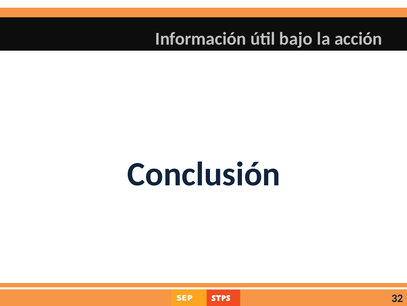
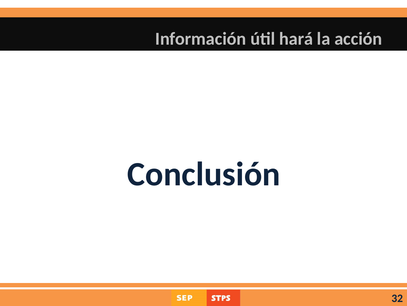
bajo: bajo -> hará
